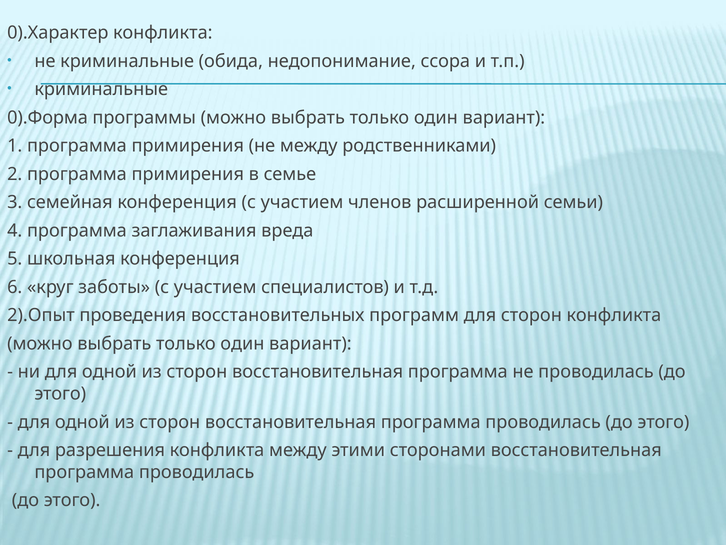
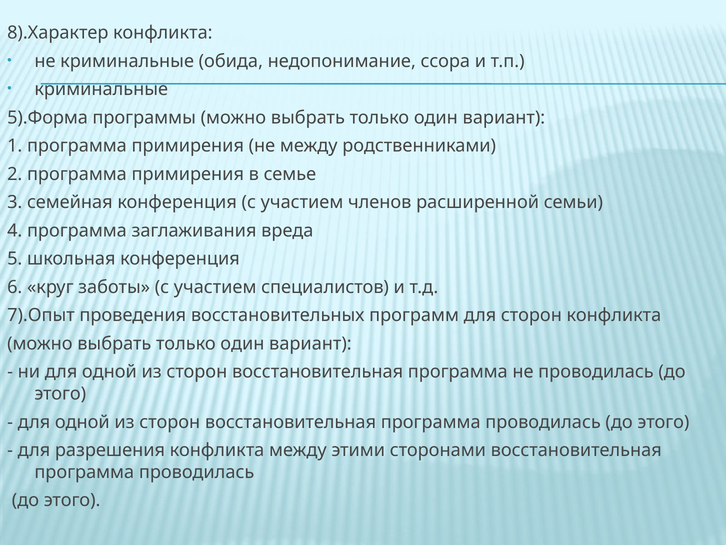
0).Характер: 0).Характер -> 8).Характер
0).Форма: 0).Форма -> 5).Форма
2).Опыт: 2).Опыт -> 7).Опыт
